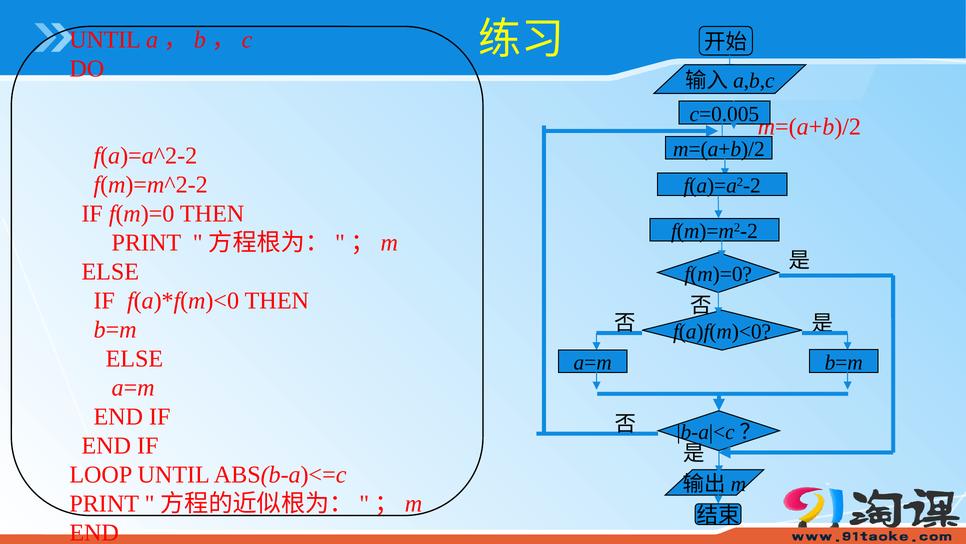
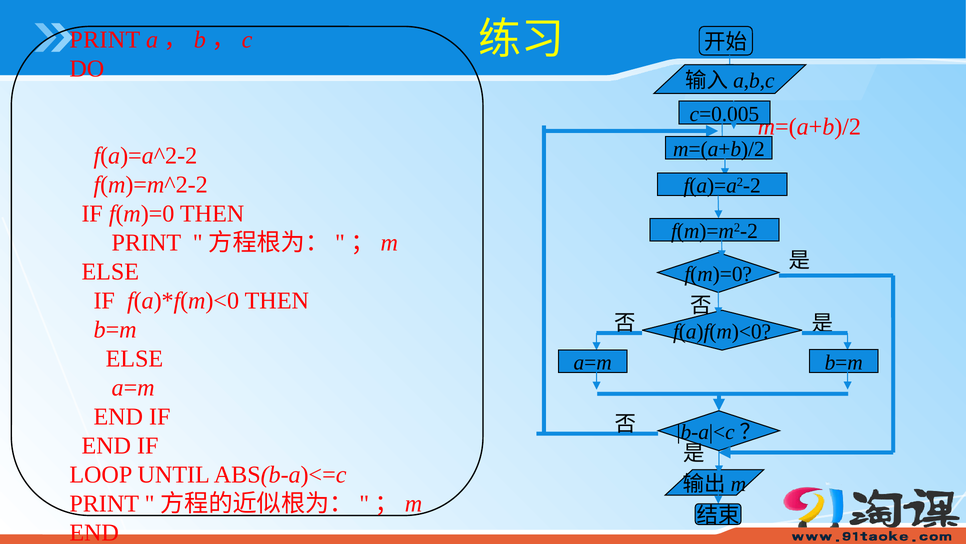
UNTIL at (105, 40): UNTIL -> PRINT
